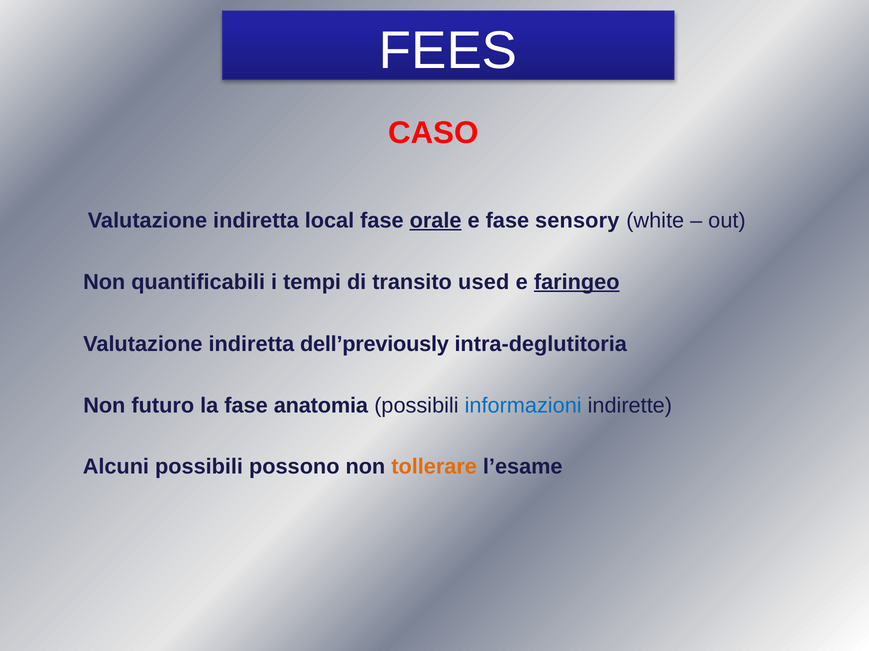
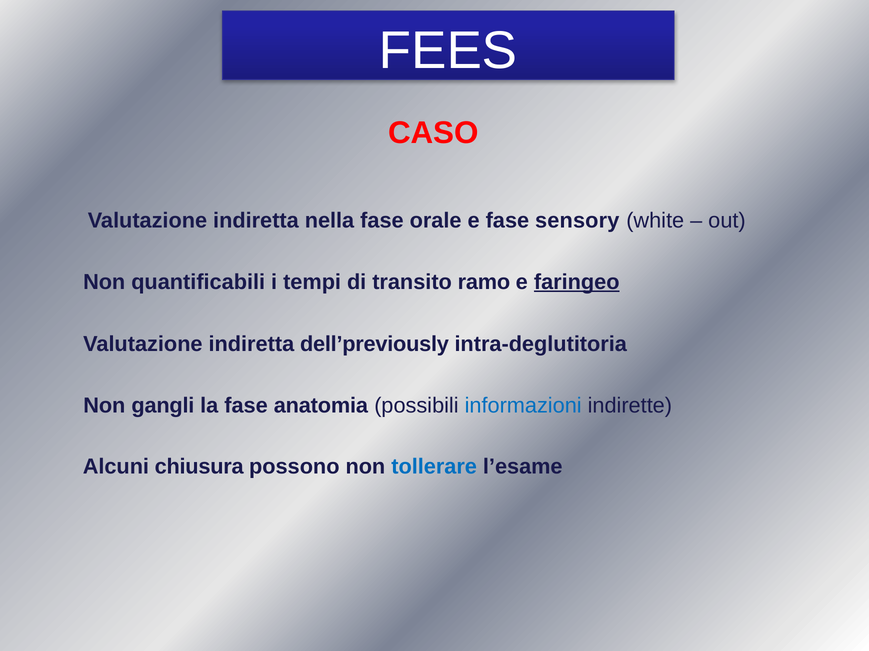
local: local -> nella
orale underline: present -> none
used: used -> ramo
futuro: futuro -> gangli
Alcuni possibili: possibili -> chiusura
tollerare colour: orange -> blue
